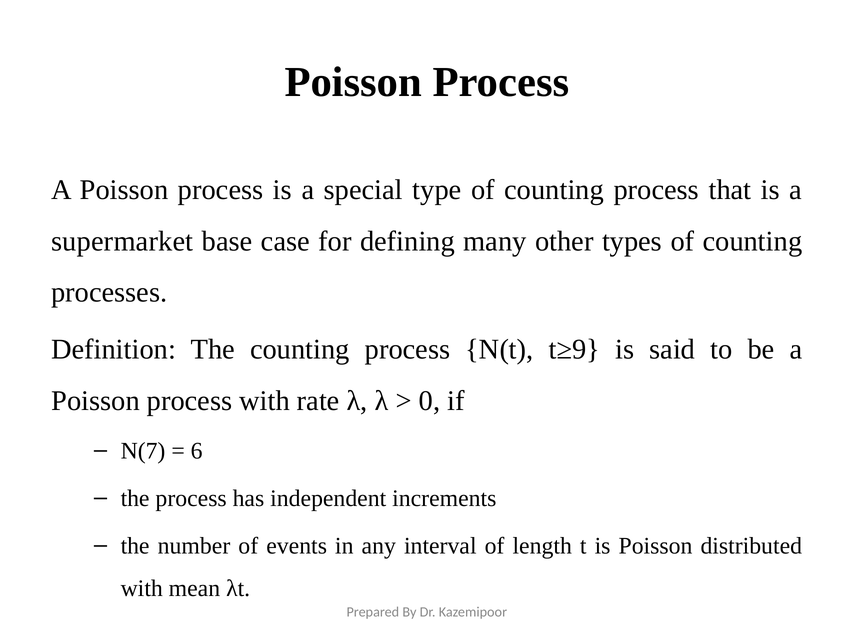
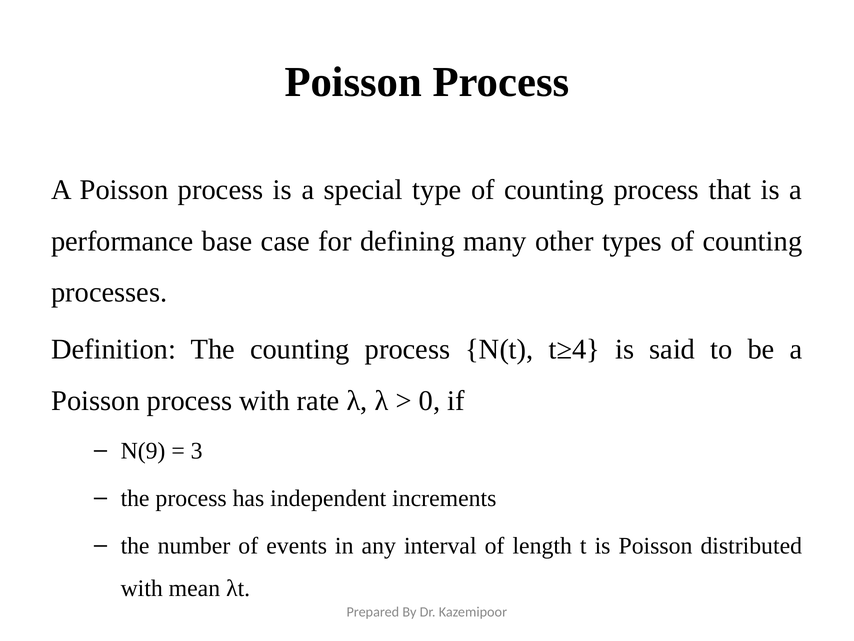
supermarket: supermarket -> performance
t≥9: t≥9 -> t≥4
N(7: N(7 -> N(9
6: 6 -> 3
